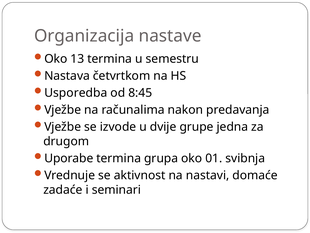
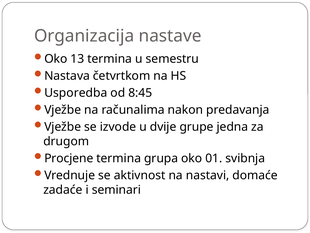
Uporabe: Uporabe -> Procjene
